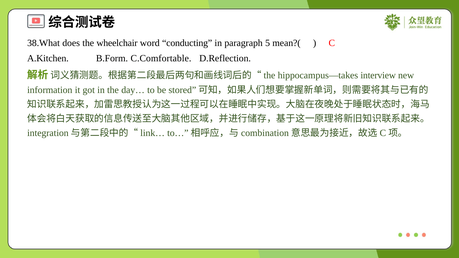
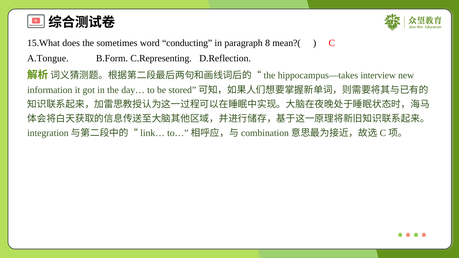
38.What: 38.What -> 15.What
wheelchair: wheelchair -> sometimes
5: 5 -> 8
A.Kitchen: A.Kitchen -> A.Tongue
C.Comfortable: C.Comfortable -> C.Representing
